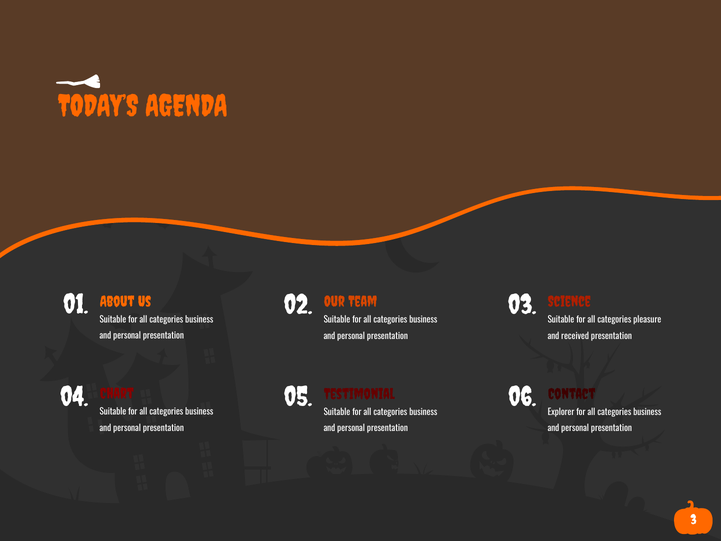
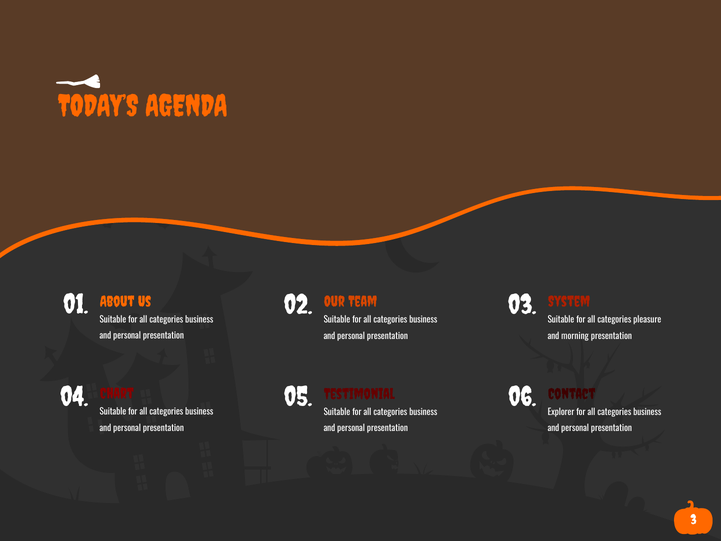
Science: Science -> System
received: received -> morning
